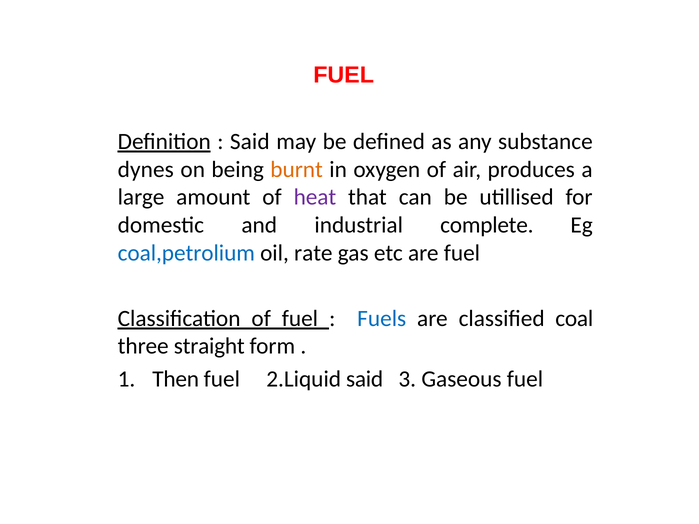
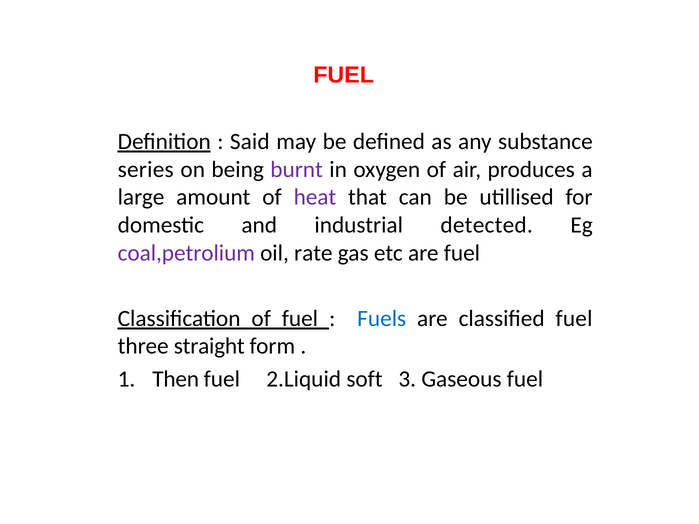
dynes: dynes -> series
burnt colour: orange -> purple
complete: complete -> detected
coal,petrolium colour: blue -> purple
classified coal: coal -> fuel
2.Liquid said: said -> soft
